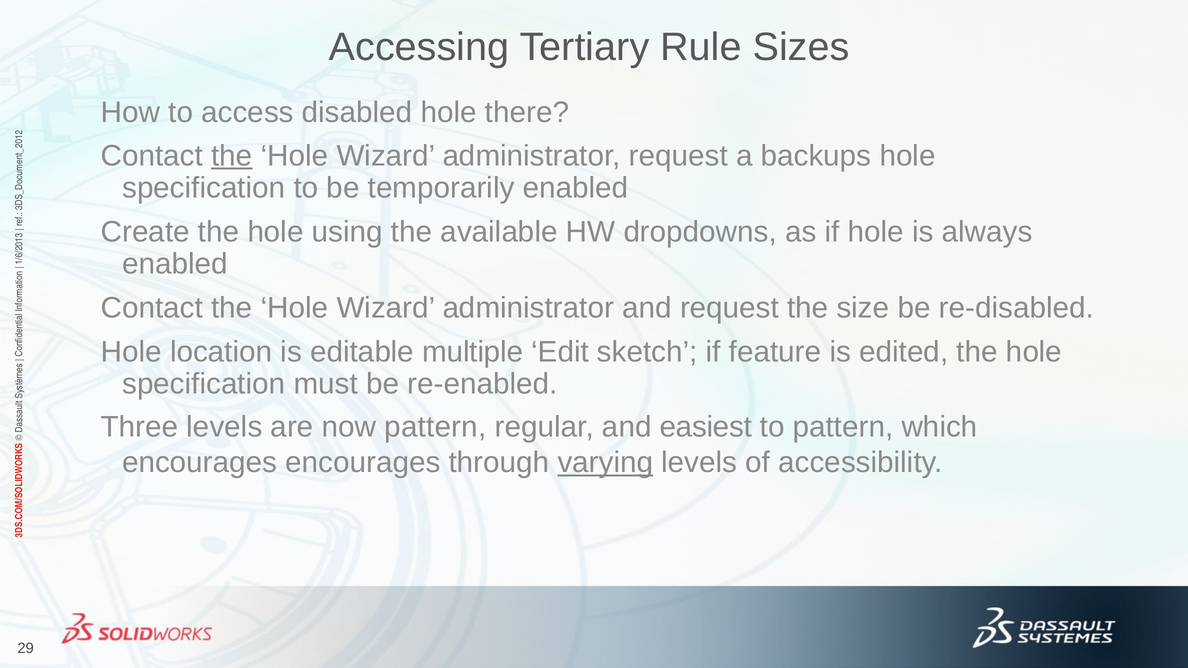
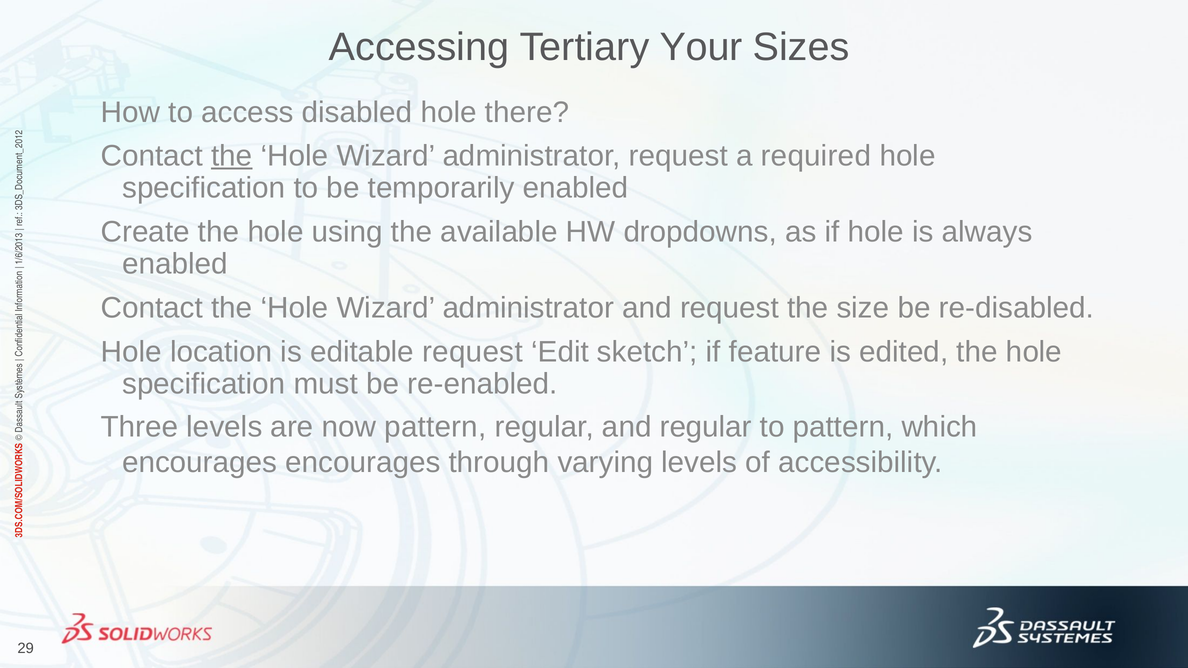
Rule: Rule -> Your
backups: backups -> required
editable multiple: multiple -> request
and easiest: easiest -> regular
varying underline: present -> none
